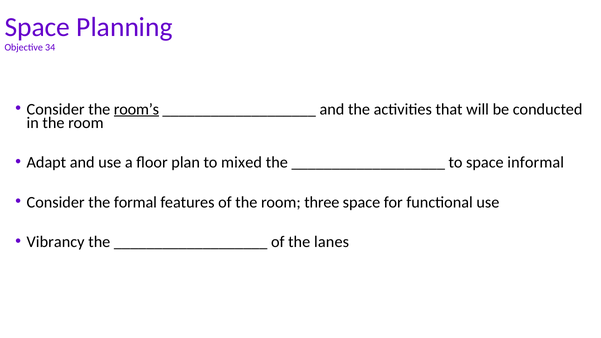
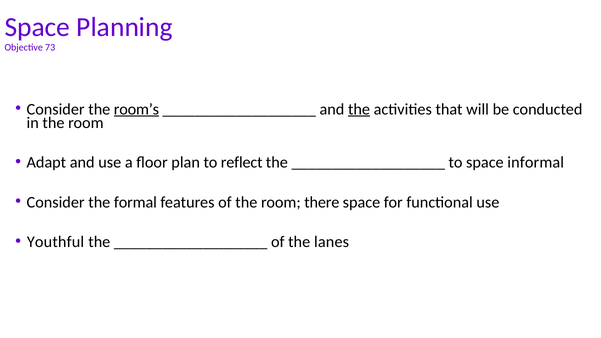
34: 34 -> 73
the at (359, 109) underline: none -> present
mixed: mixed -> reflect
three: three -> there
Vibrancy: Vibrancy -> Youthful
